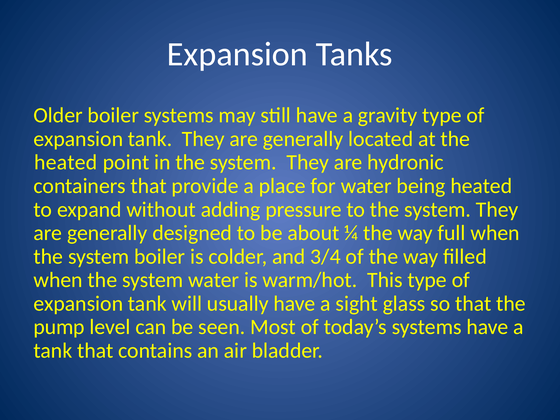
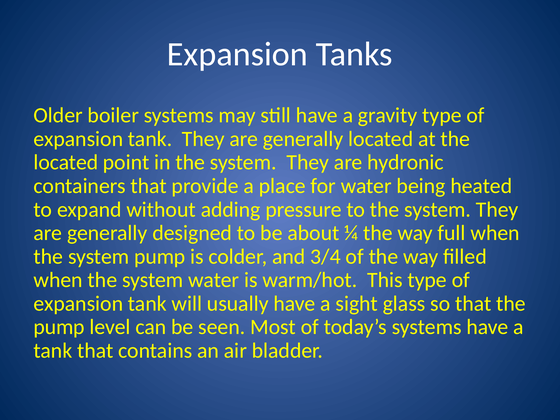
heated at (66, 162): heated -> located
system boiler: boiler -> pump
